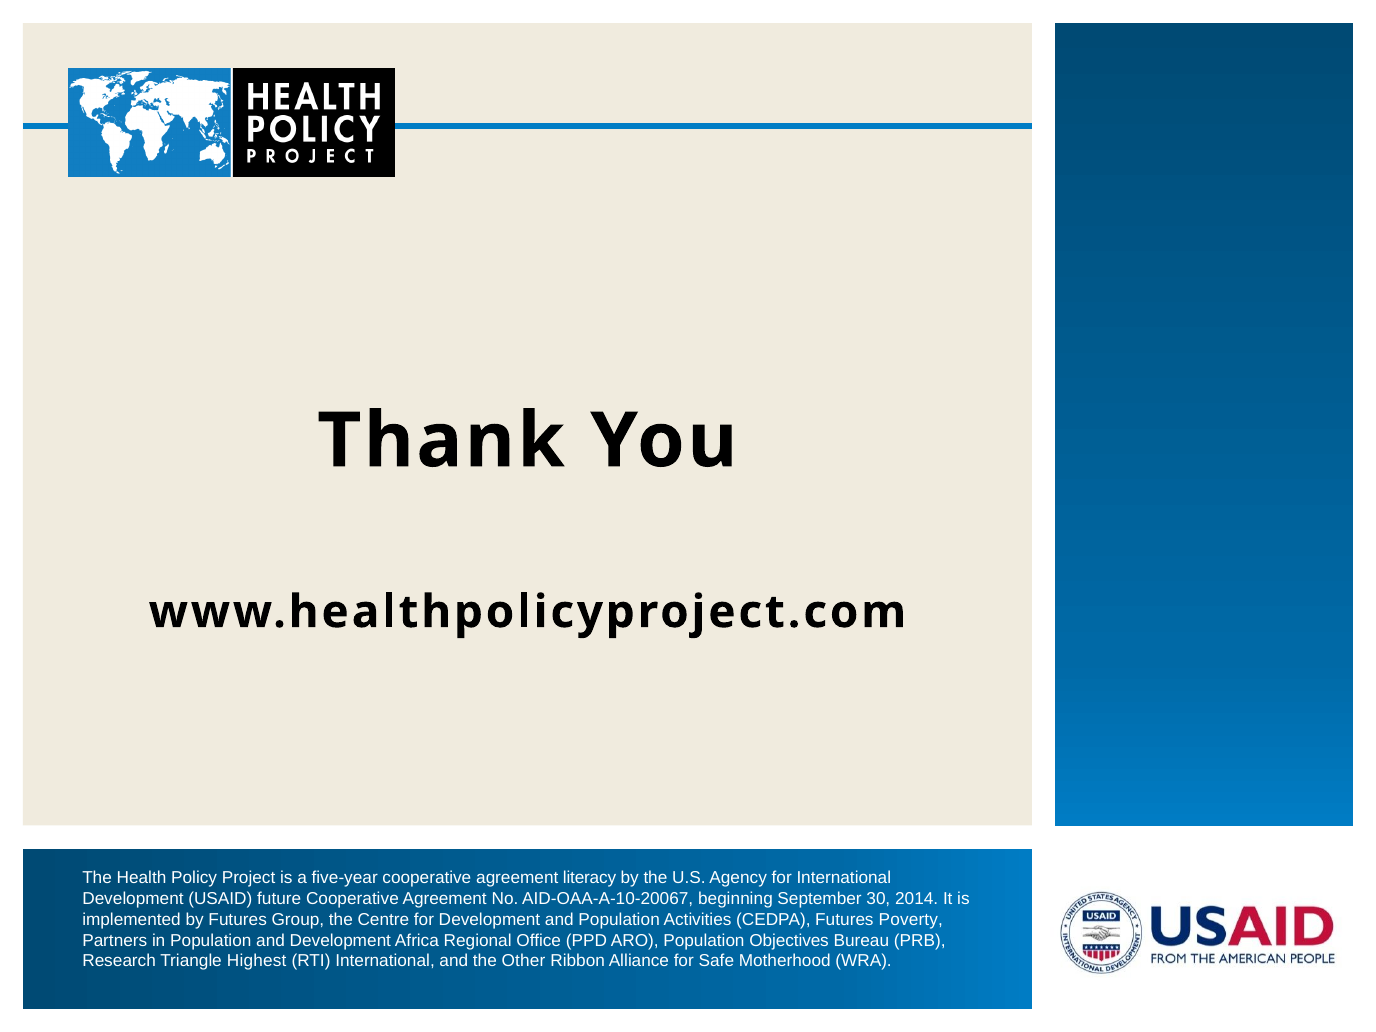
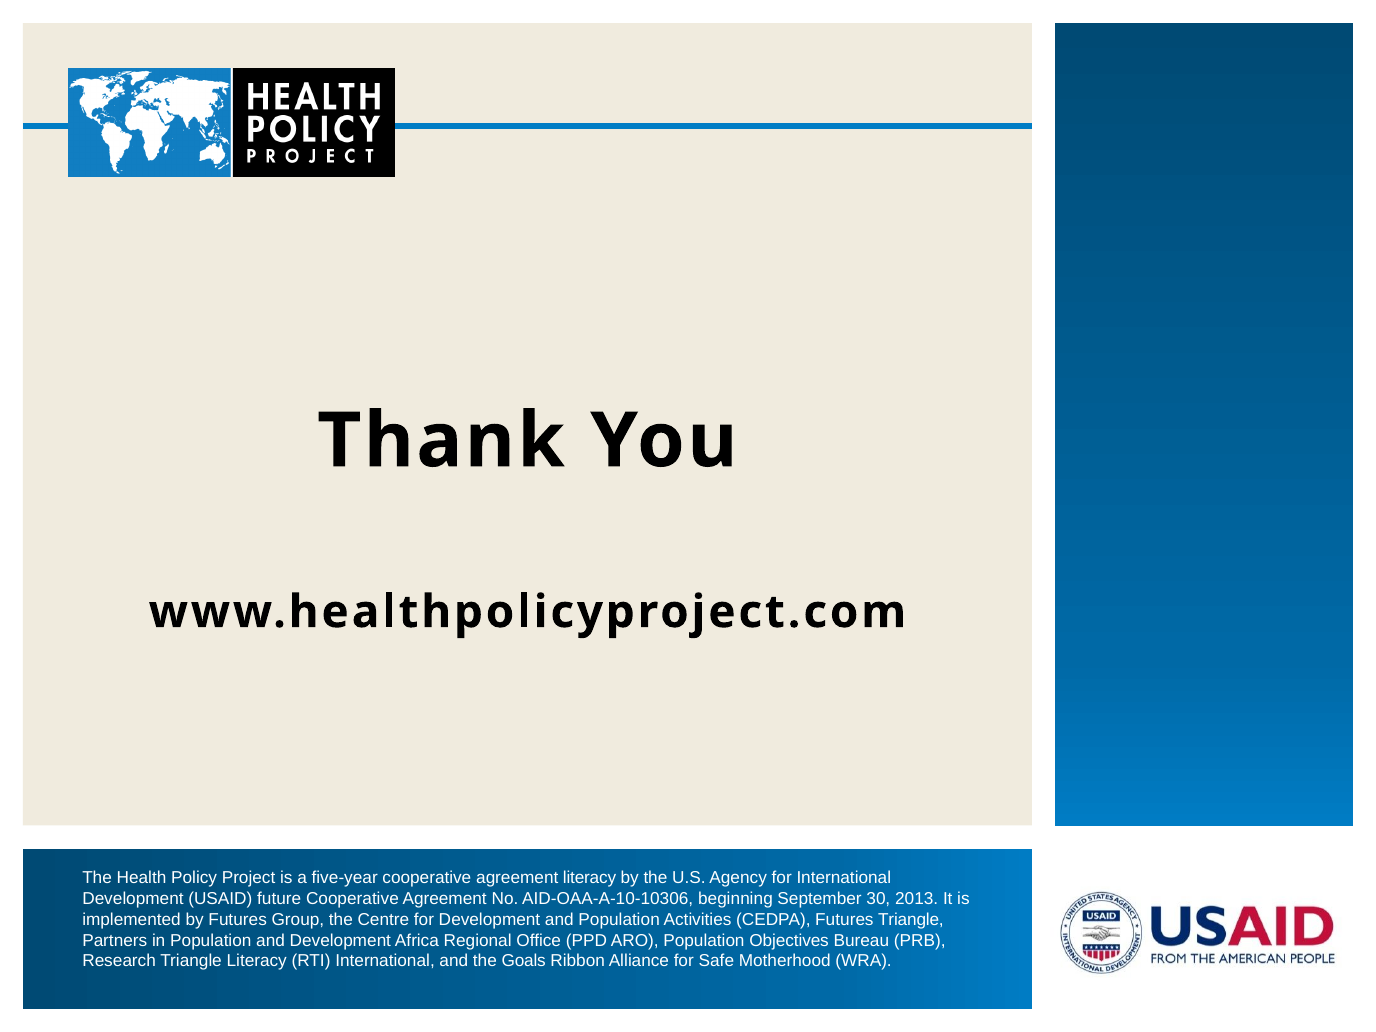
AID-OAA-A-10-20067: AID-OAA-A-10-20067 -> AID-OAA-A-10-10306
2014: 2014 -> 2013
Futures Poverty: Poverty -> Triangle
Triangle Highest: Highest -> Literacy
Other: Other -> Goals
